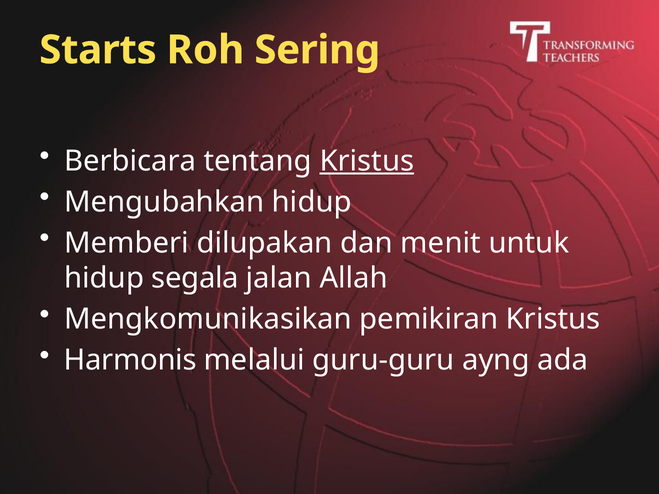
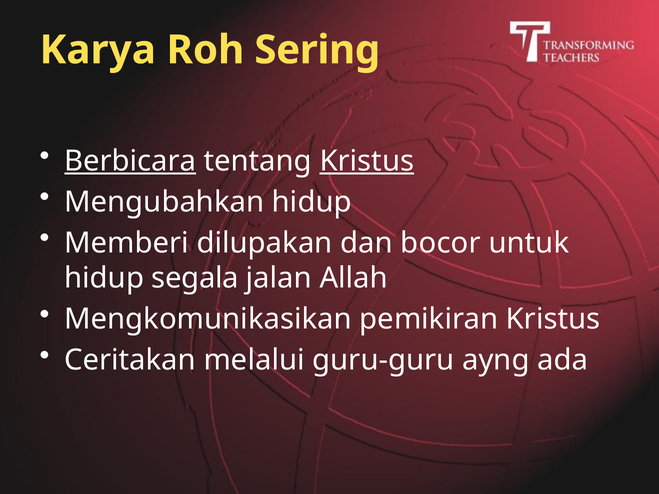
Starts: Starts -> Karya
Berbicara underline: none -> present
menit: menit -> bocor
Harmonis: Harmonis -> Ceritakan
